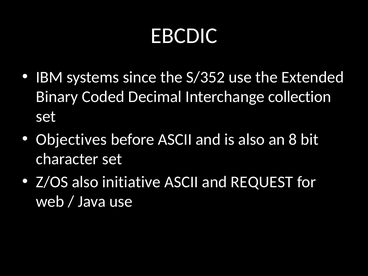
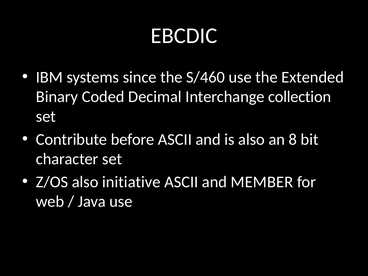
S/352: S/352 -> S/460
Objectives: Objectives -> Contribute
REQUEST: REQUEST -> MEMBER
